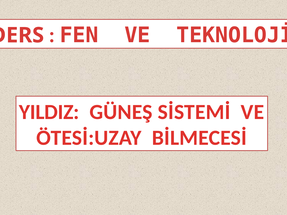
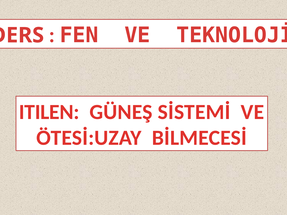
YILDIZ: YILDIZ -> ITILEN
